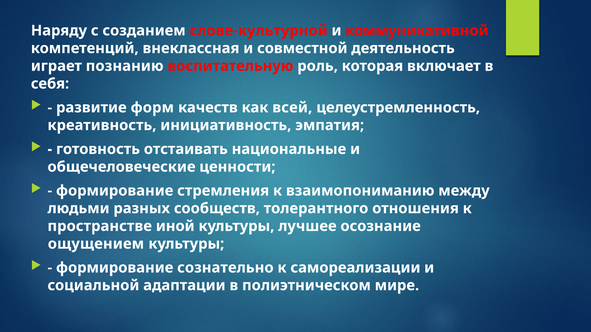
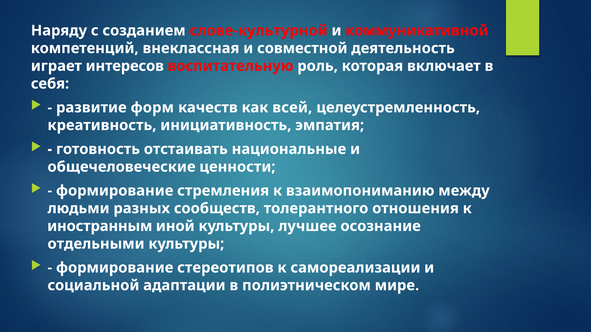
познанию: познанию -> интересов
пространстве: пространстве -> иностранным
ощущением: ощущением -> отдельными
сознательно: сознательно -> стереотипов
